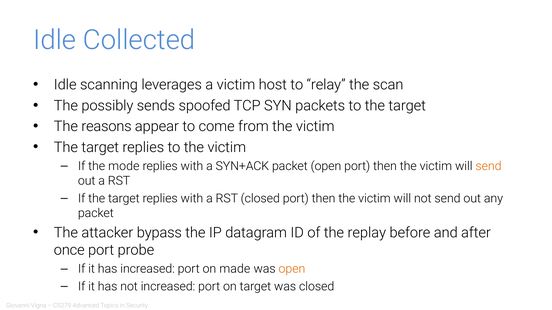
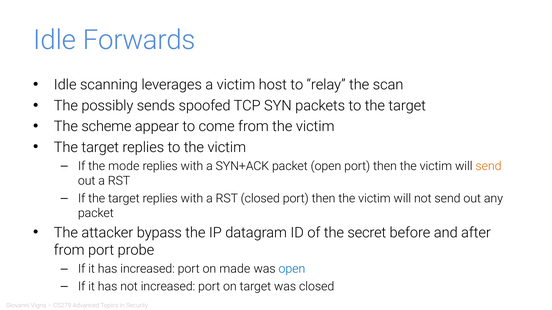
Collected: Collected -> Forwards
reasons: reasons -> scheme
replay: replay -> secret
once at (69, 250): once -> from
open at (292, 269) colour: orange -> blue
